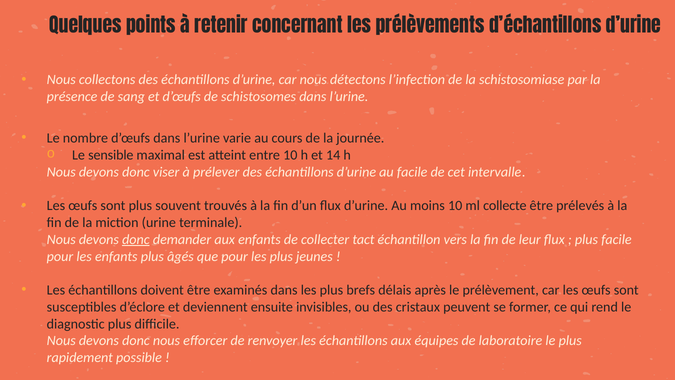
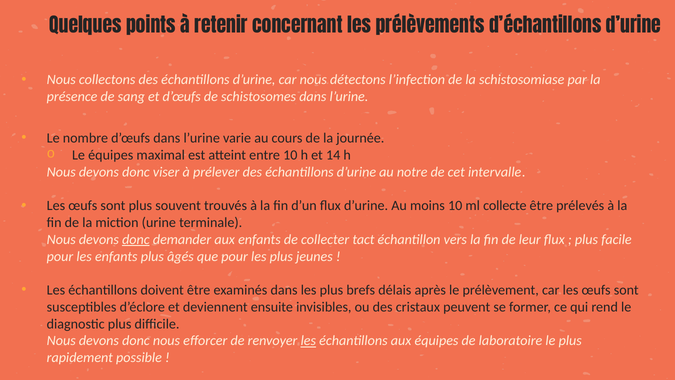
Le sensible: sensible -> équipes
au facile: facile -> notre
les at (308, 341) underline: none -> present
